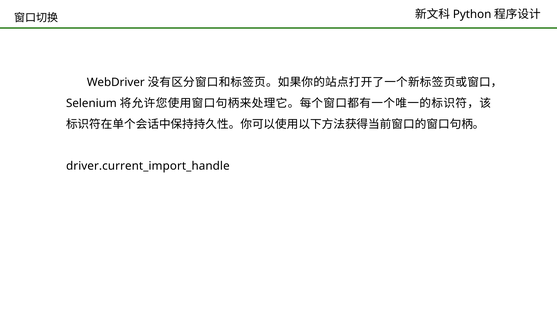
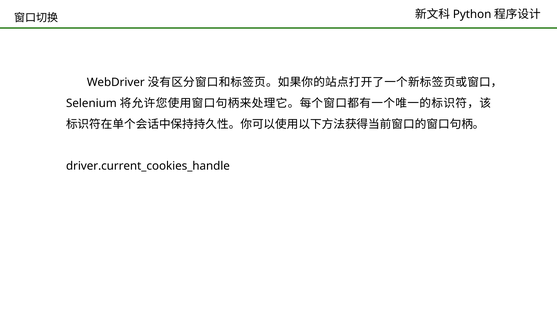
driver.current_import_handle: driver.current_import_handle -> driver.current_cookies_handle
